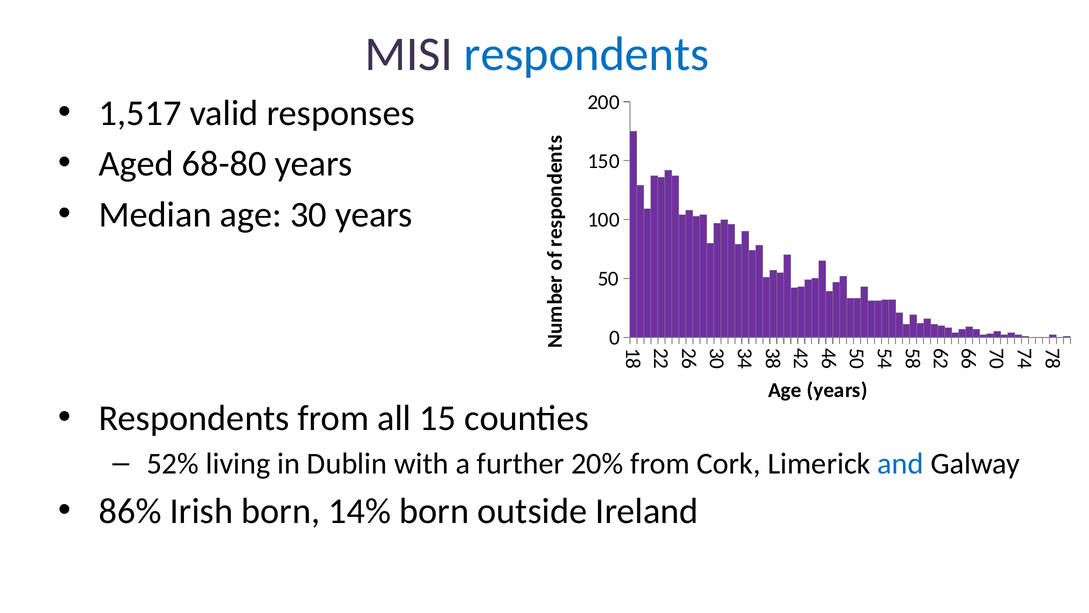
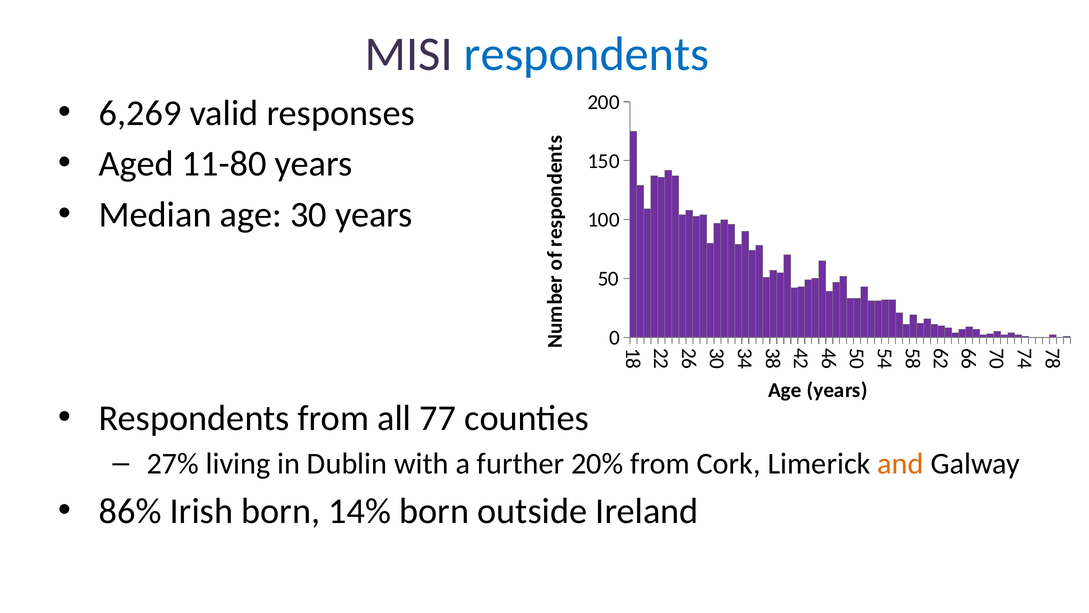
1,517: 1,517 -> 6,269
68-80: 68-80 -> 11-80
15: 15 -> 77
52%: 52% -> 27%
and colour: blue -> orange
